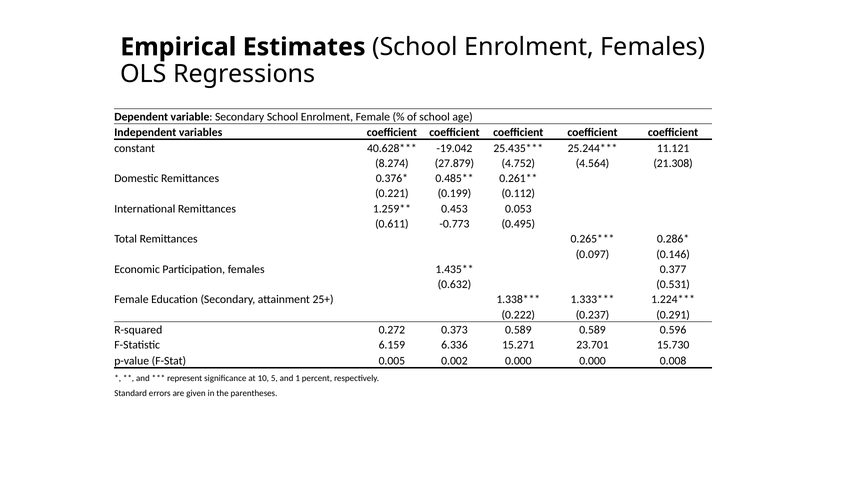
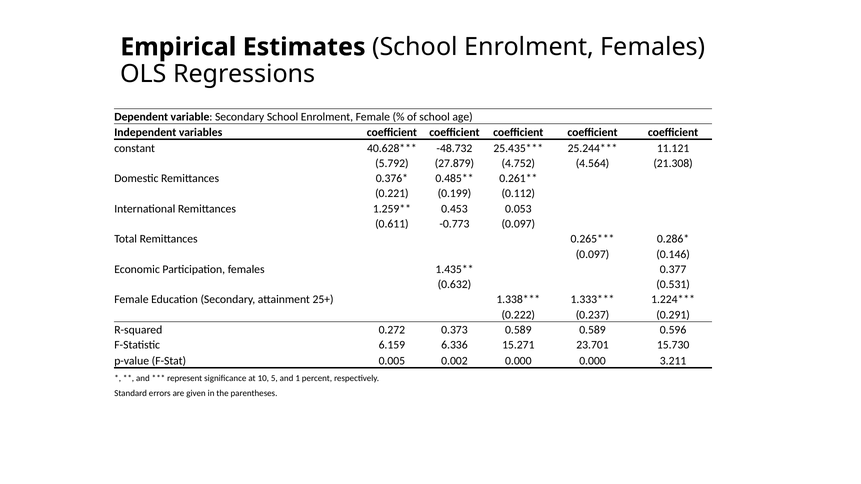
-19.042: -19.042 -> -48.732
8.274: 8.274 -> 5.792
-0.773 0.495: 0.495 -> 0.097
0.008: 0.008 -> 3.211
